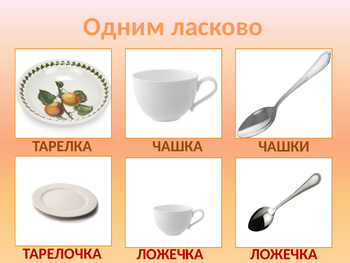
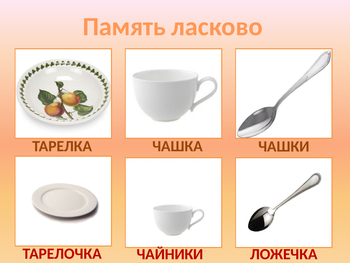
Одним: Одним -> Память
ТАРЕЛОЧКА ЛОЖЕЧКА: ЛОЖЕЧКА -> ЧАЙНИКИ
